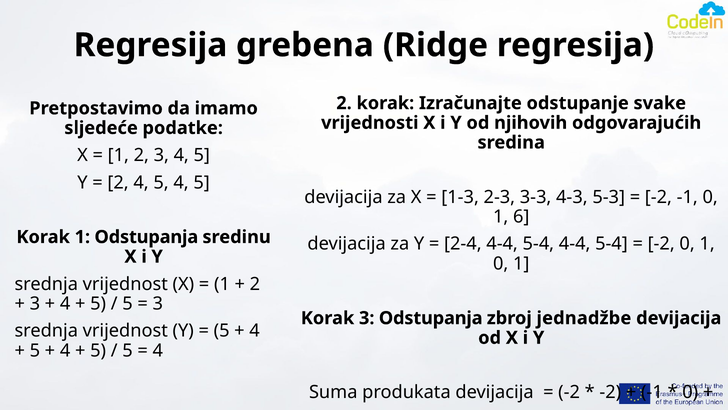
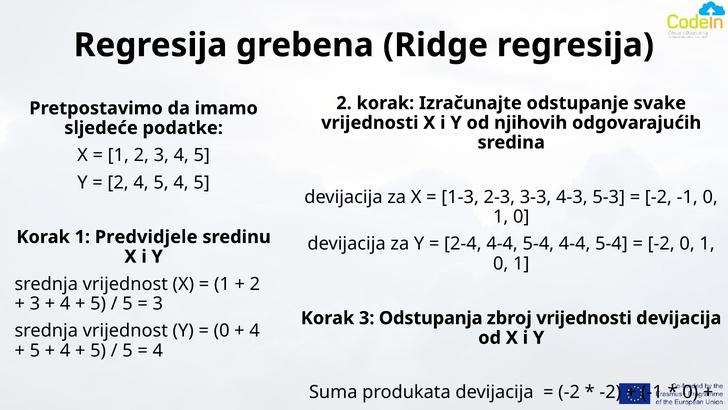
6 at (521, 216): 6 -> 0
1 Odstupanja: Odstupanja -> Predvidjele
zbroj jednadžbe: jednadžbe -> vrijednosti
5 at (222, 331): 5 -> 0
